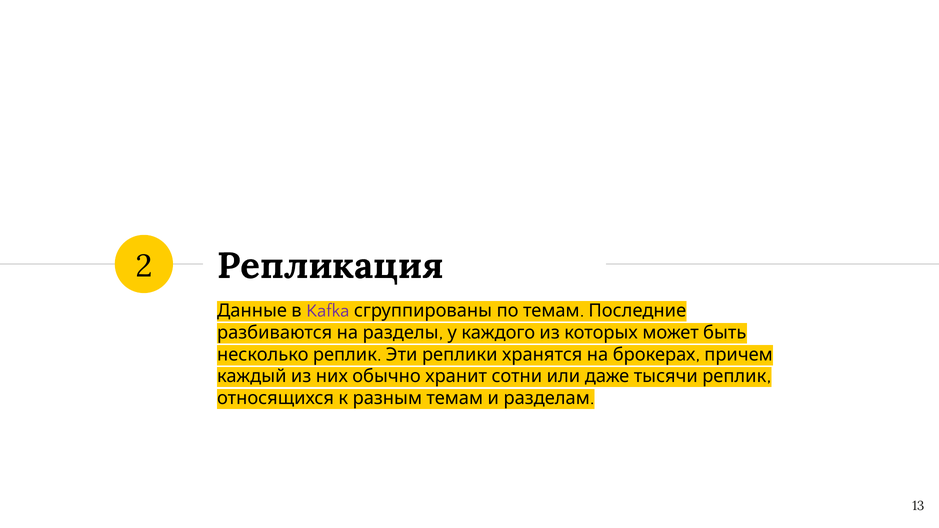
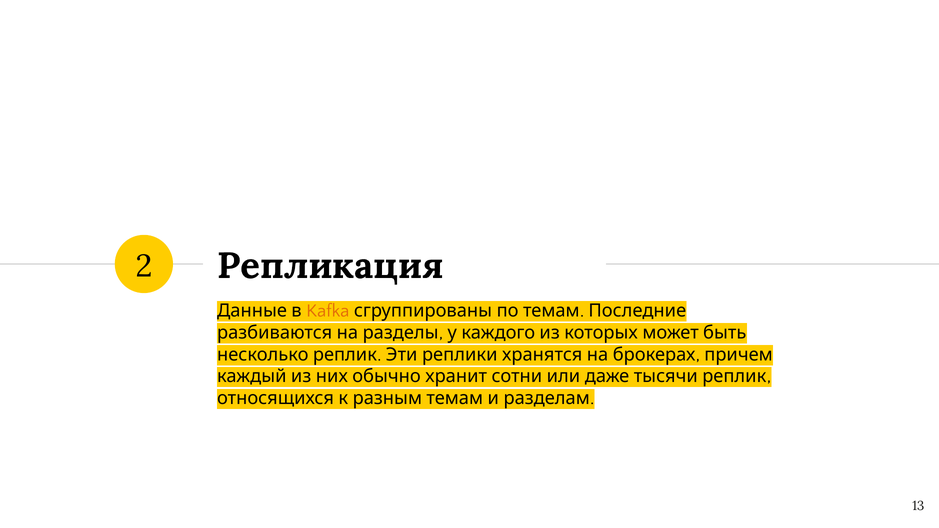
Kafka colour: purple -> orange
